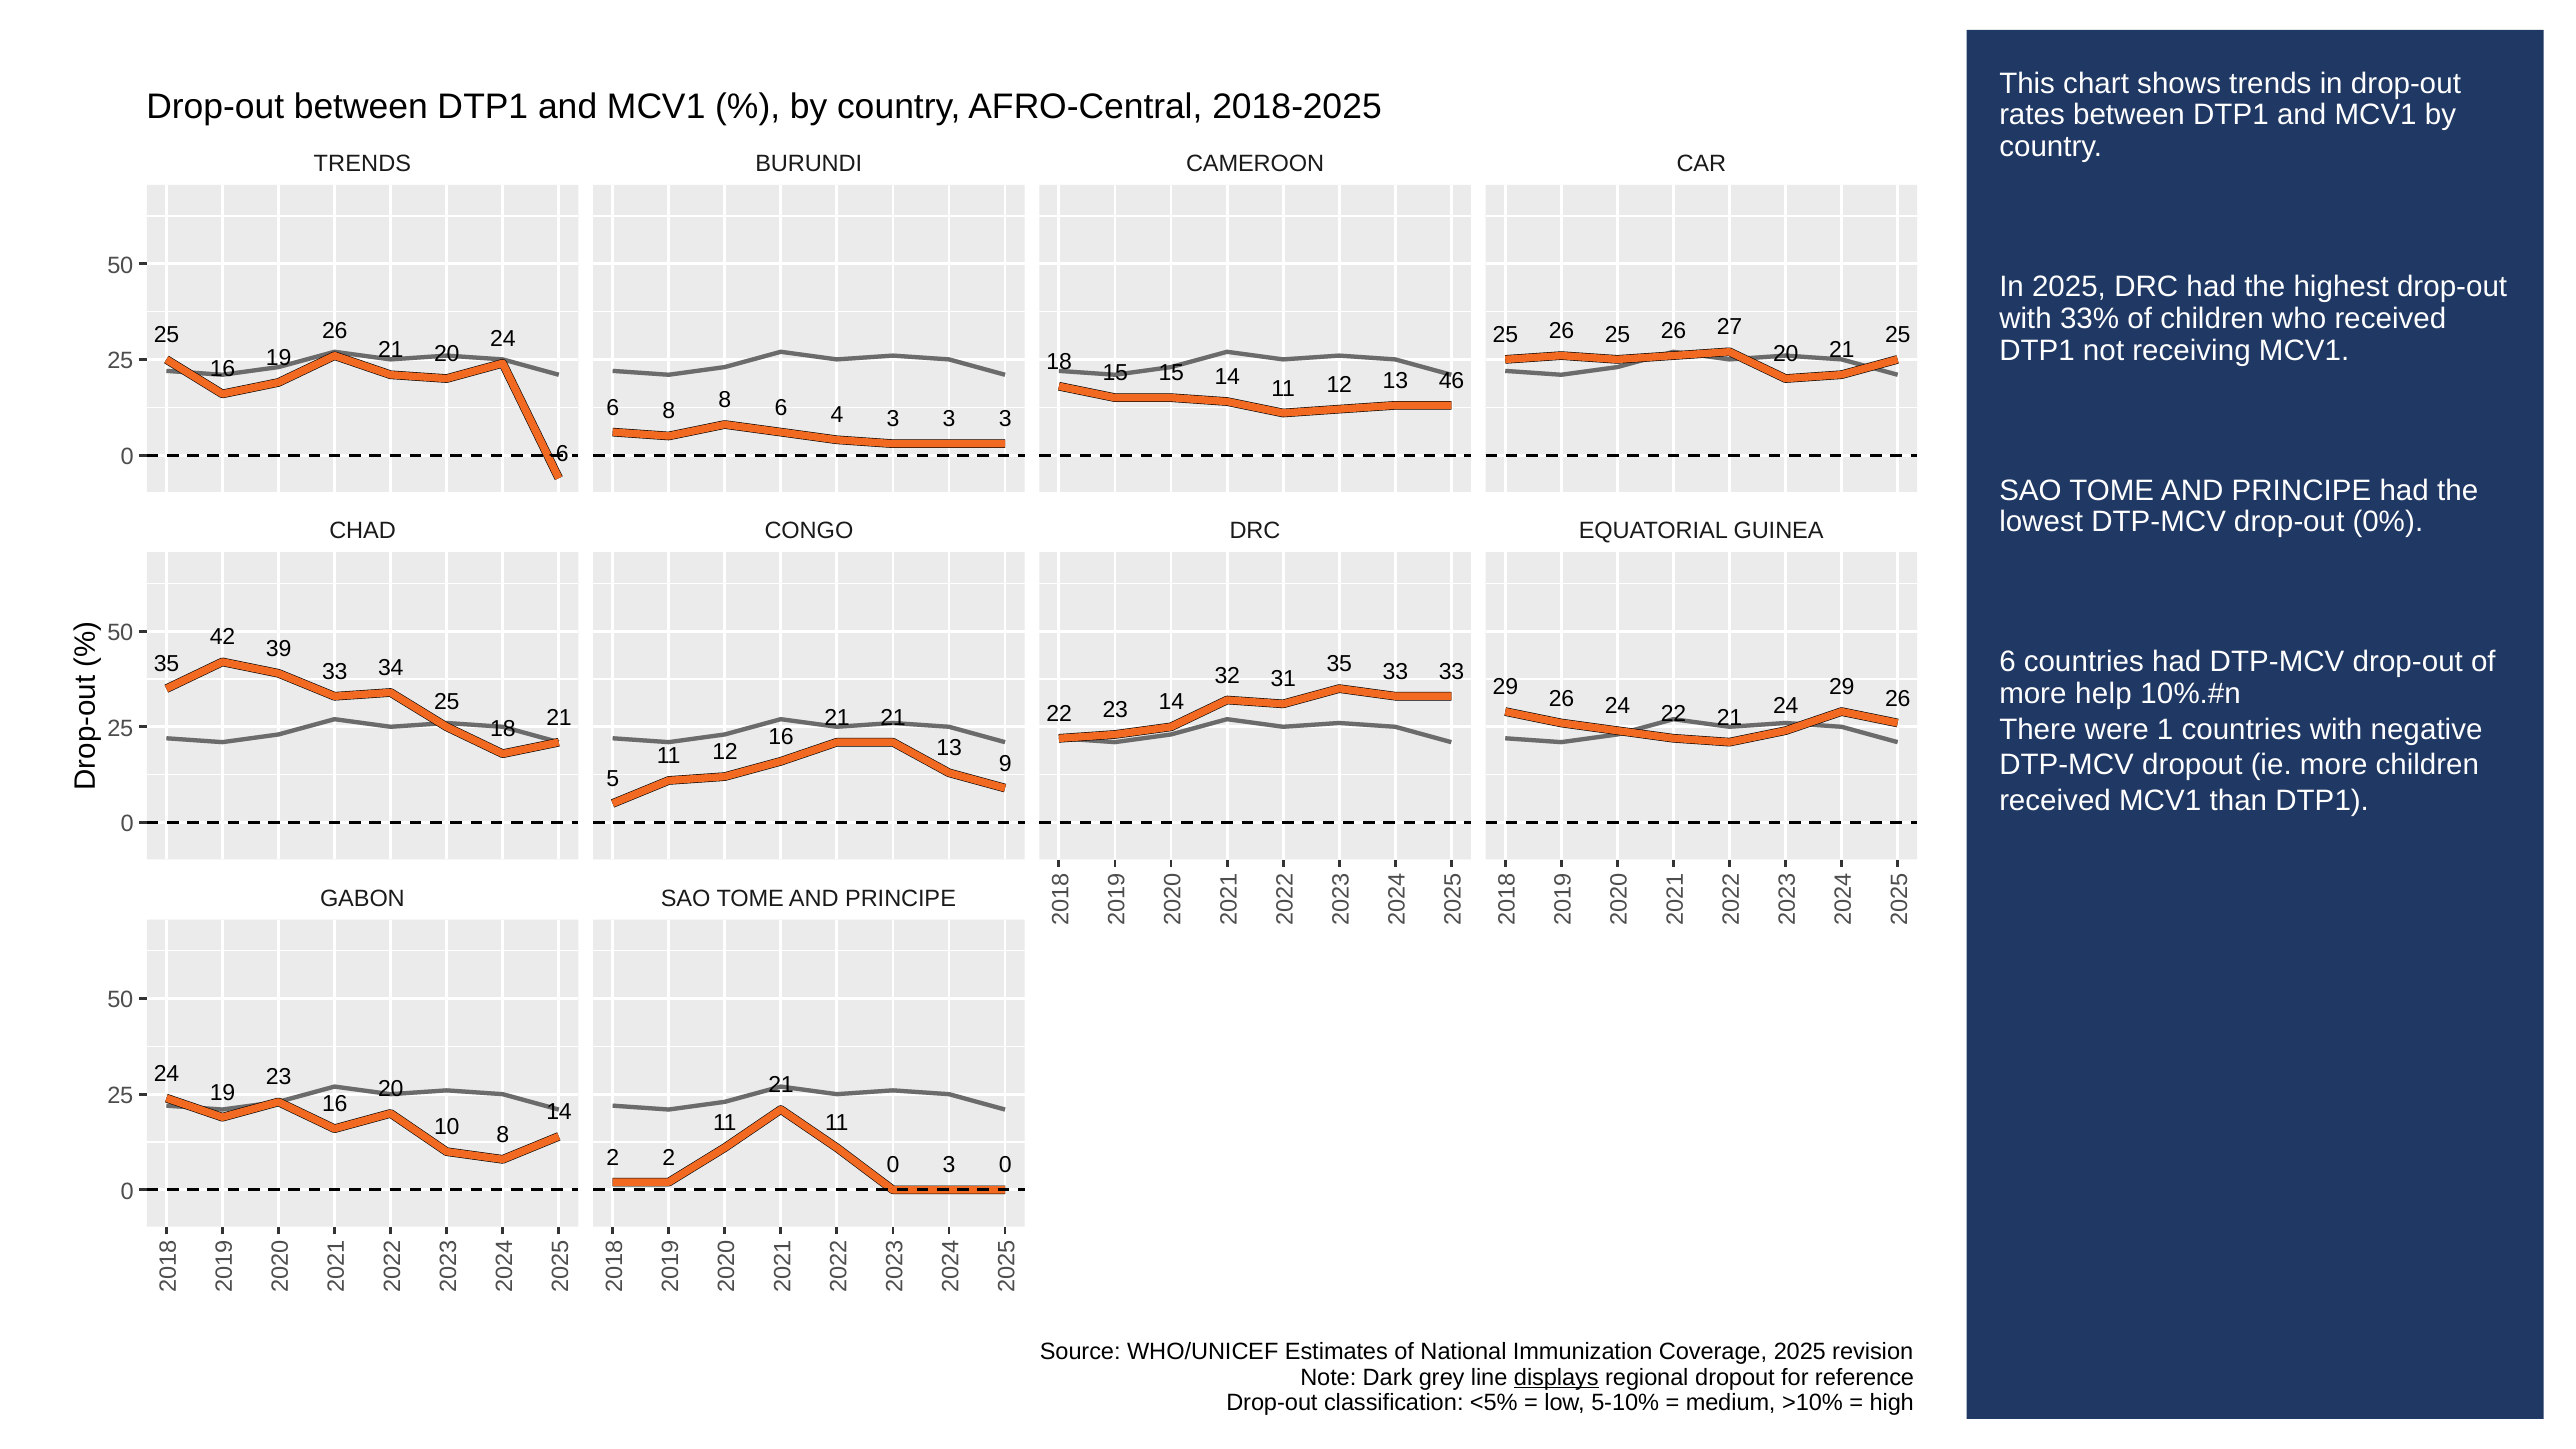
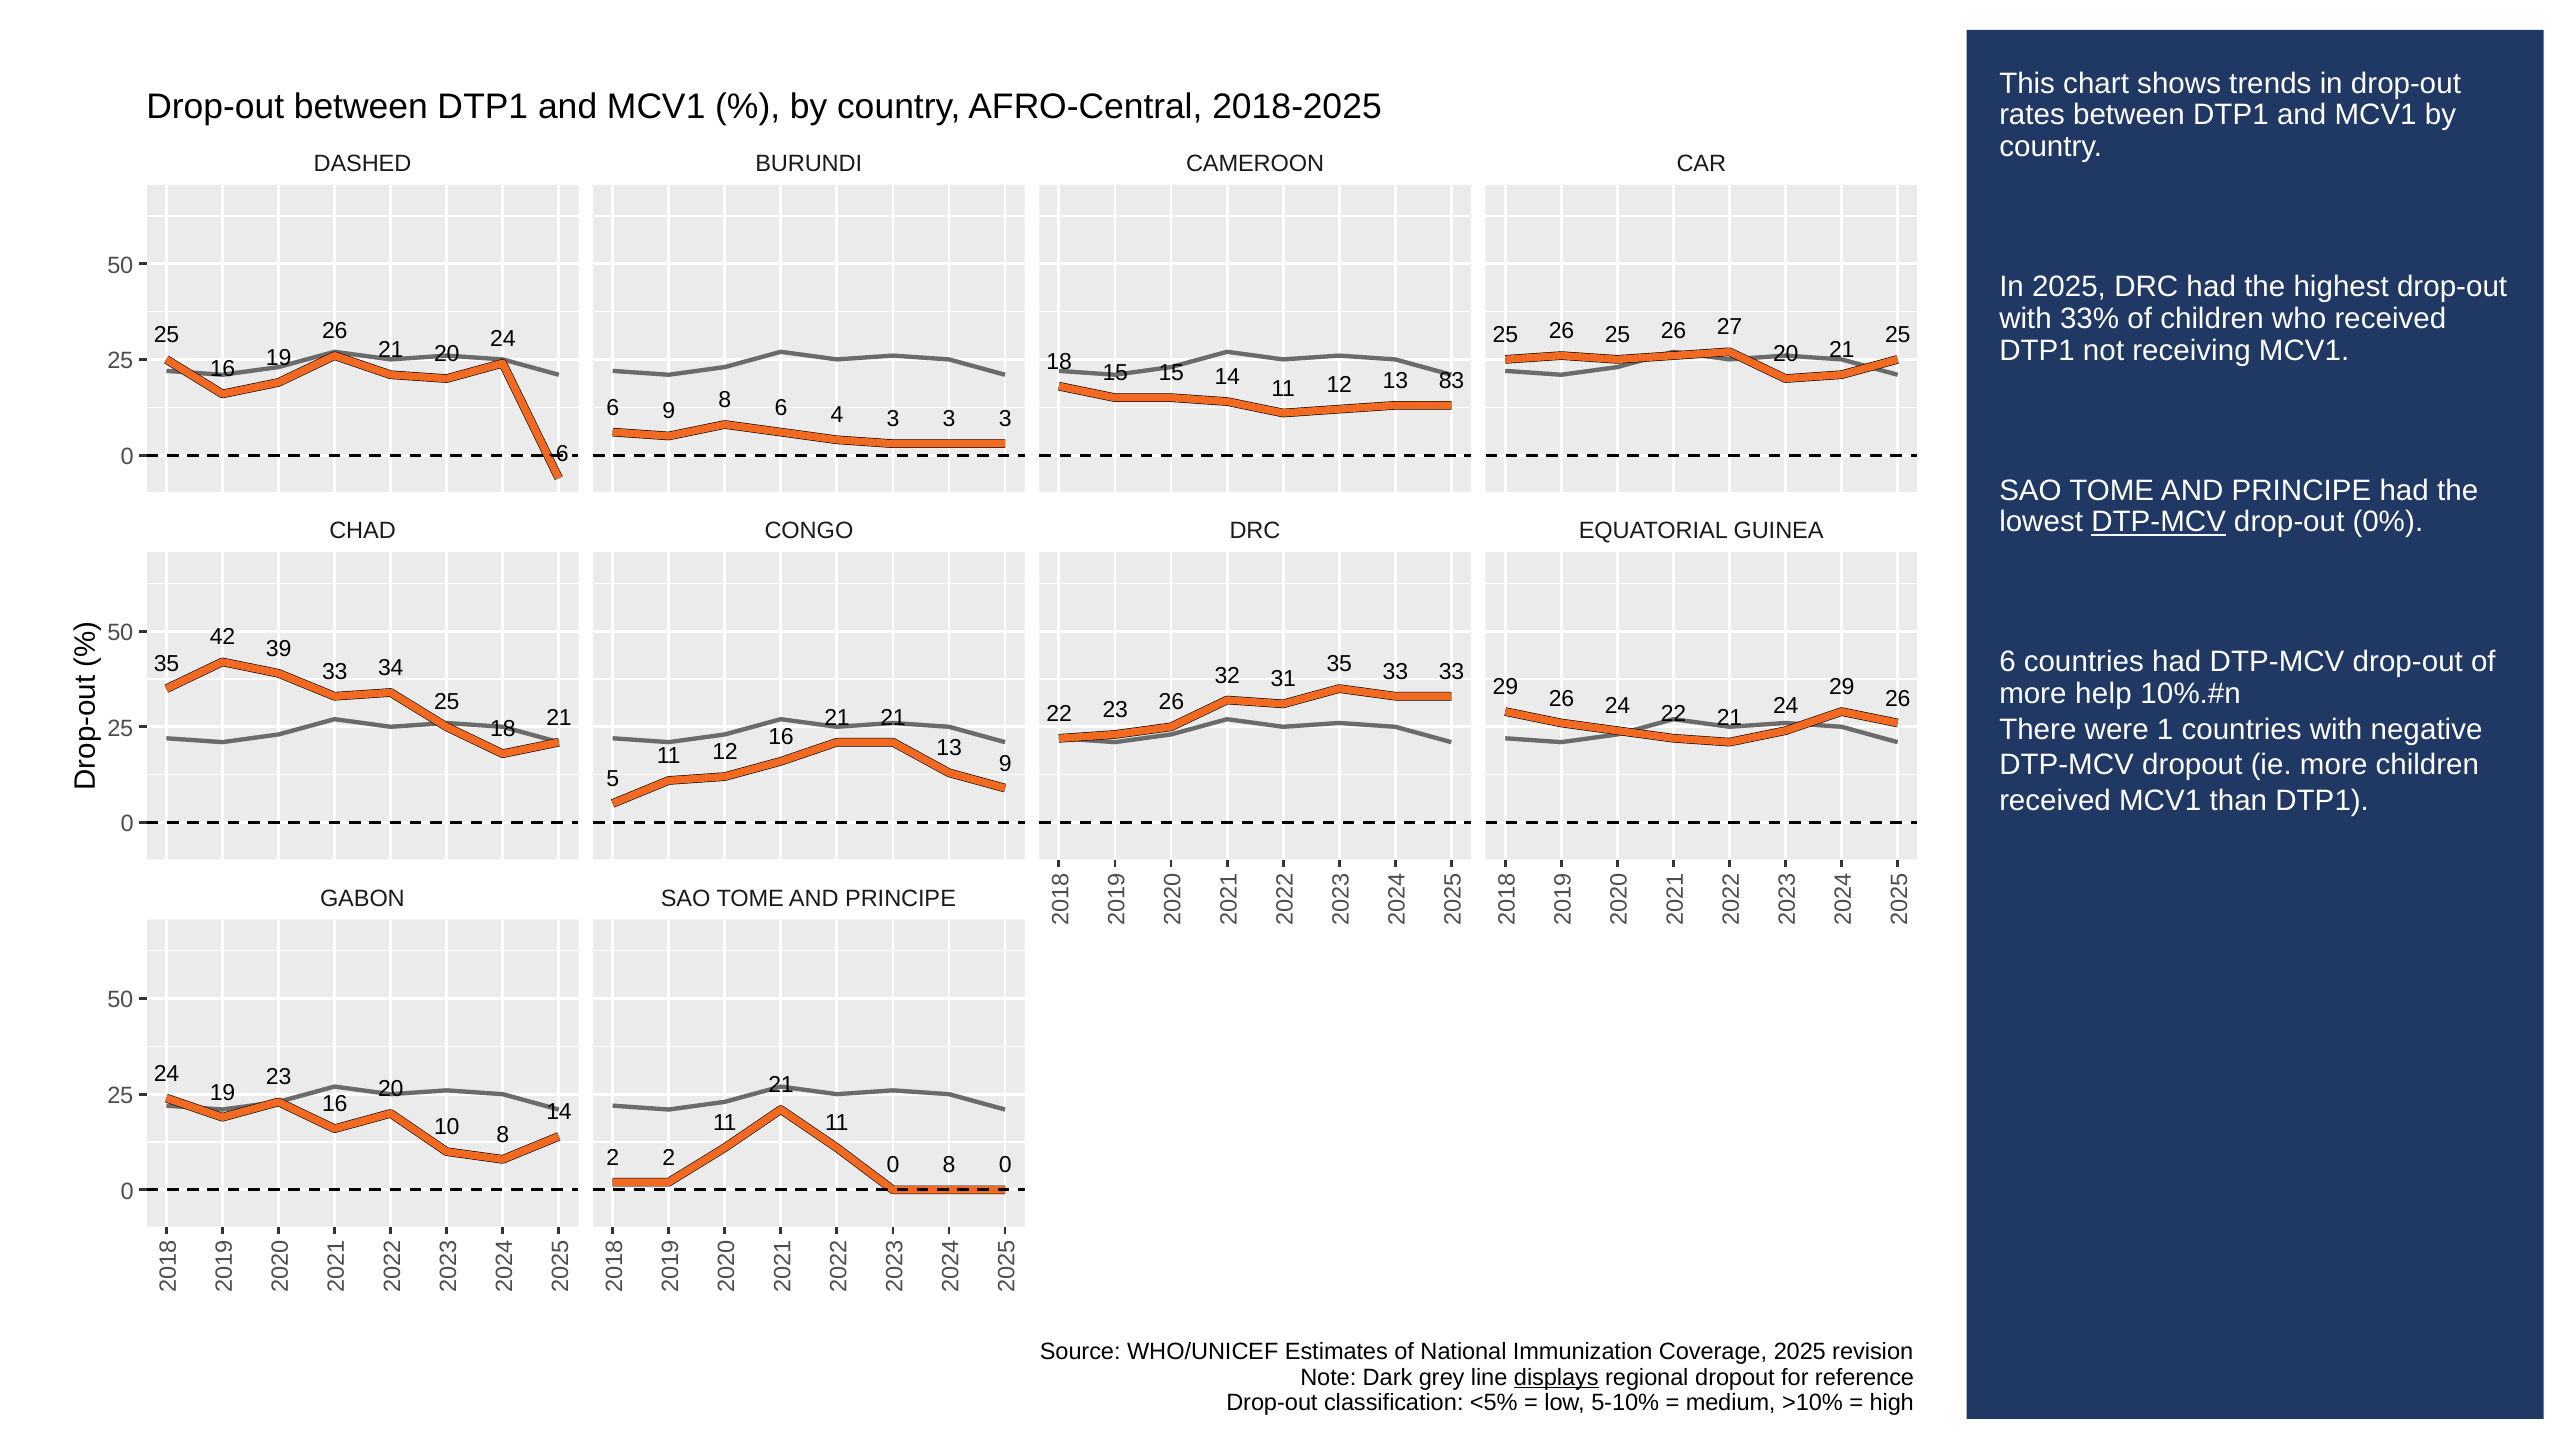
TRENDS at (362, 164): TRENDS -> DASHED
46: 46 -> 83
6 8: 8 -> 9
DTP-MCV at (2159, 522) underline: none -> present
23 14: 14 -> 26
0 3: 3 -> 8
